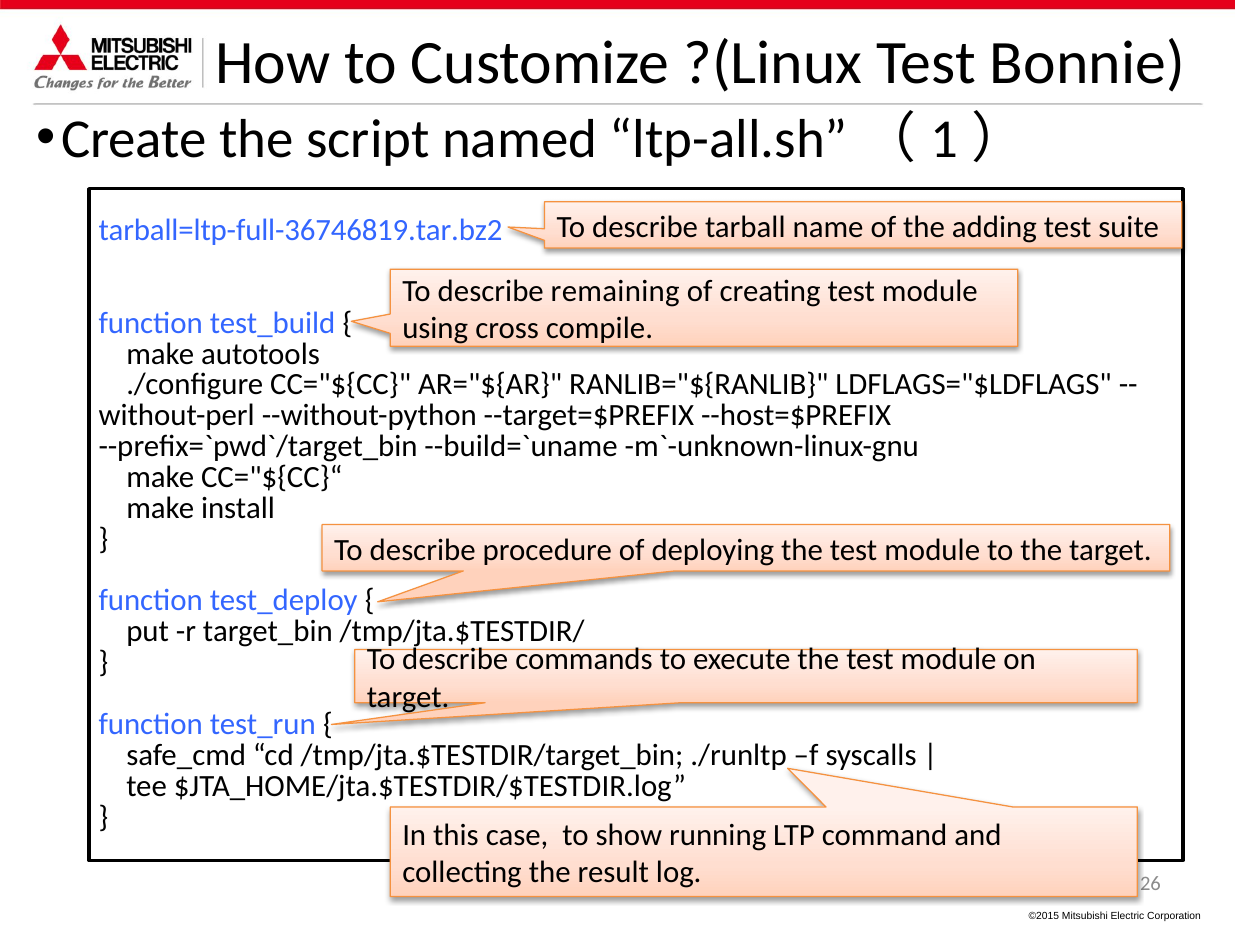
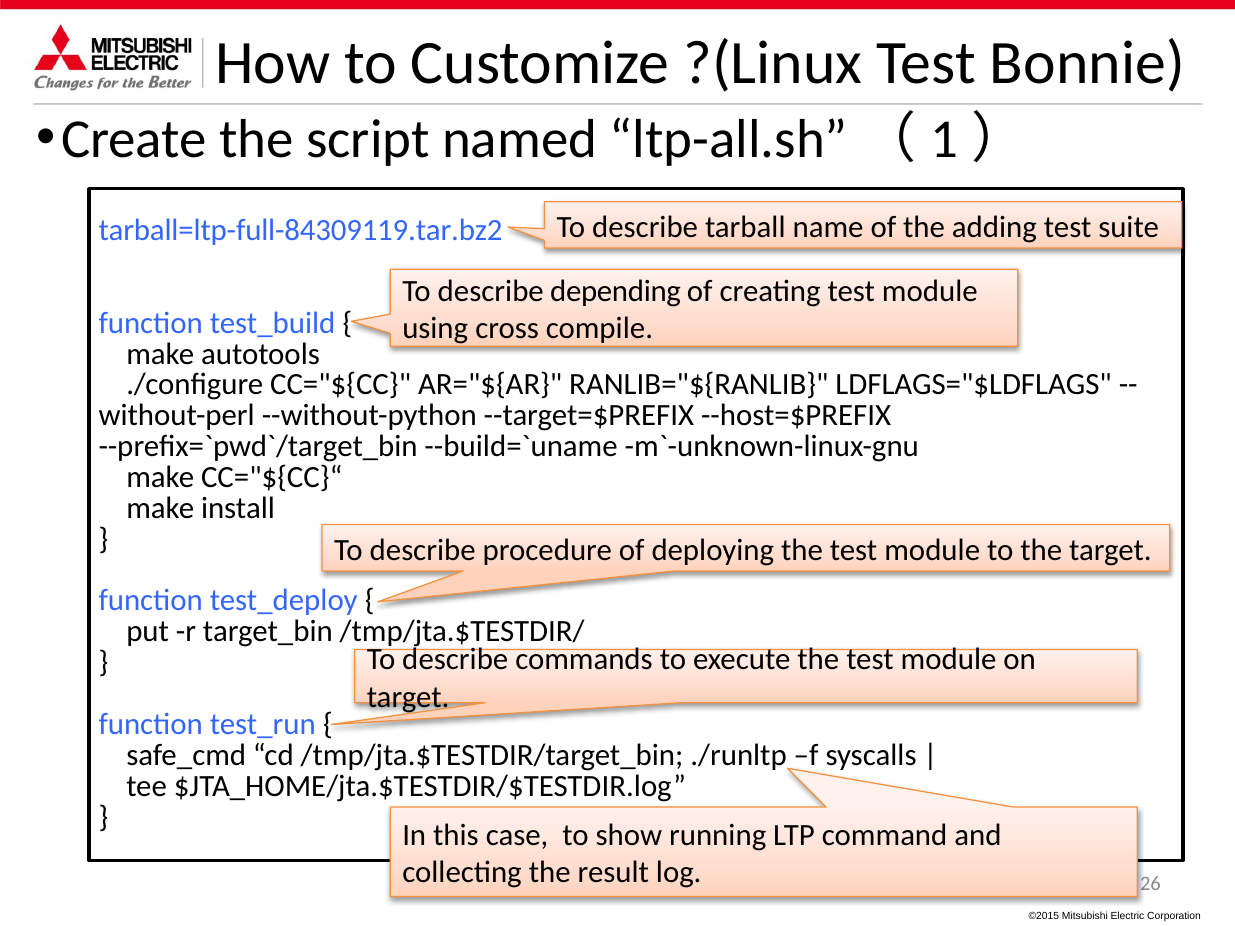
tarball=ltp-full-36746819.tar.bz2: tarball=ltp-full-36746819.tar.bz2 -> tarball=ltp-full-84309119.tar.bz2
remaining: remaining -> depending
